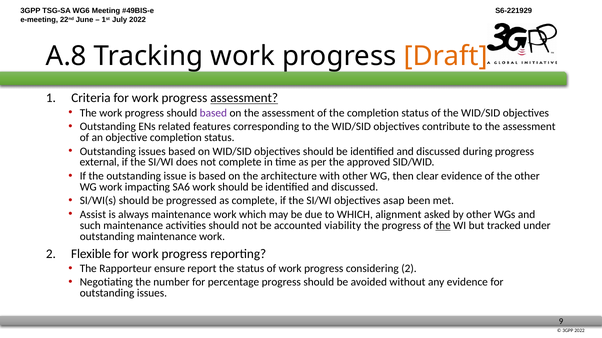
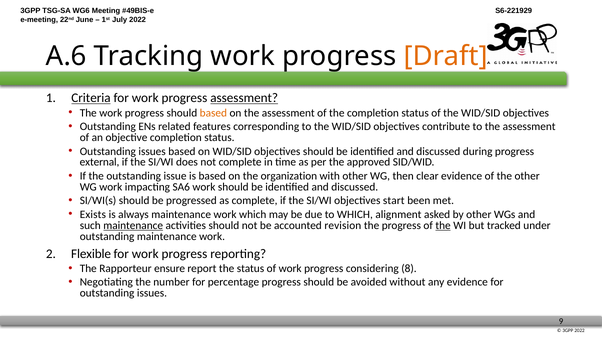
A.8: A.8 -> A.6
Criteria underline: none -> present
based at (213, 113) colour: purple -> orange
architecture: architecture -> organization
asap: asap -> start
Assist: Assist -> Exists
maintenance at (133, 226) underline: none -> present
viability: viability -> revision
considering 2: 2 -> 8
